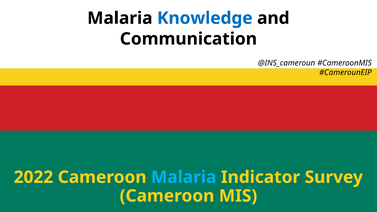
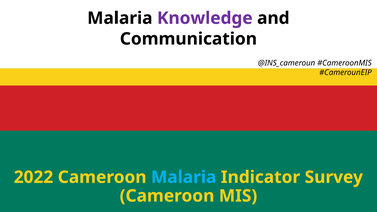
Knowledge colour: blue -> purple
